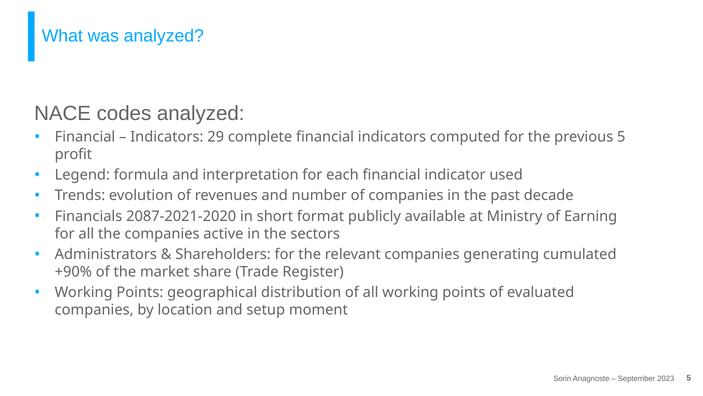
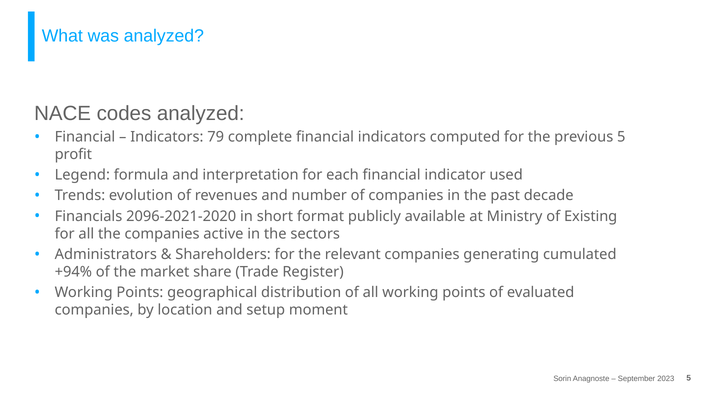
29: 29 -> 79
2087-2021-2020: 2087-2021-2020 -> 2096-2021-2020
Earning: Earning -> Existing
+90%: +90% -> +94%
